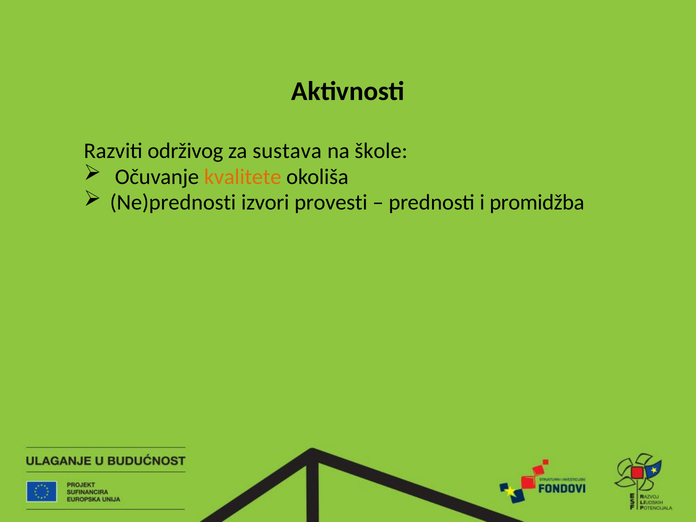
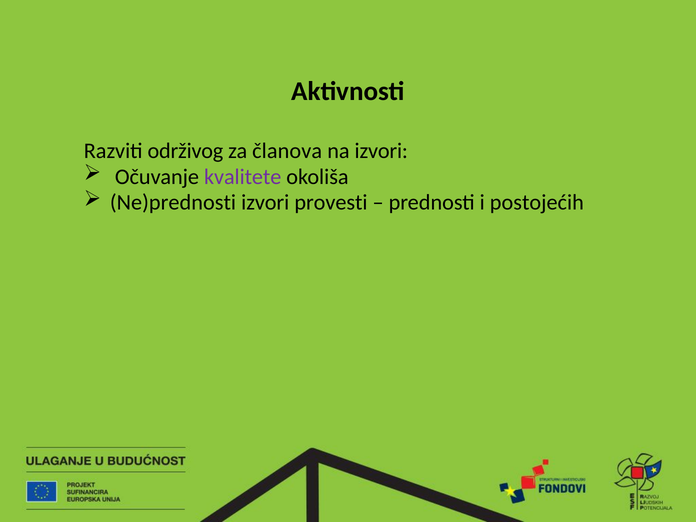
sustava: sustava -> članova
na škole: škole -> izvori
kvalitete colour: orange -> purple
promidžba: promidžba -> postojećih
